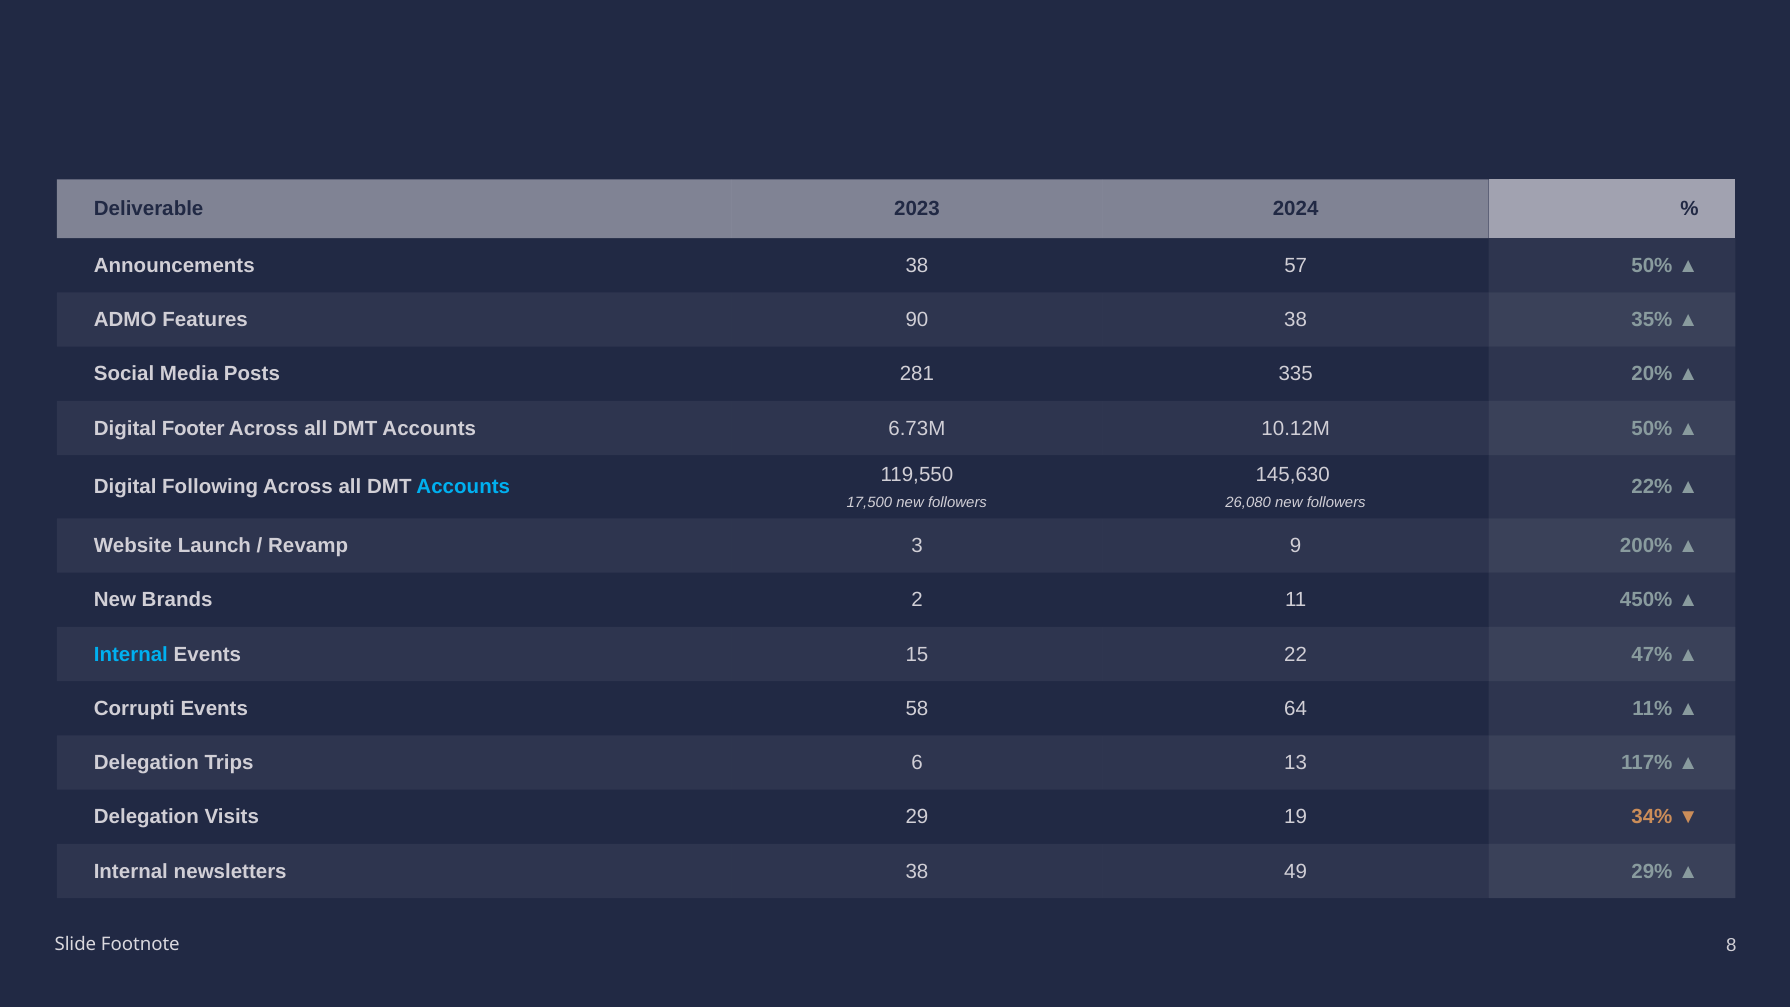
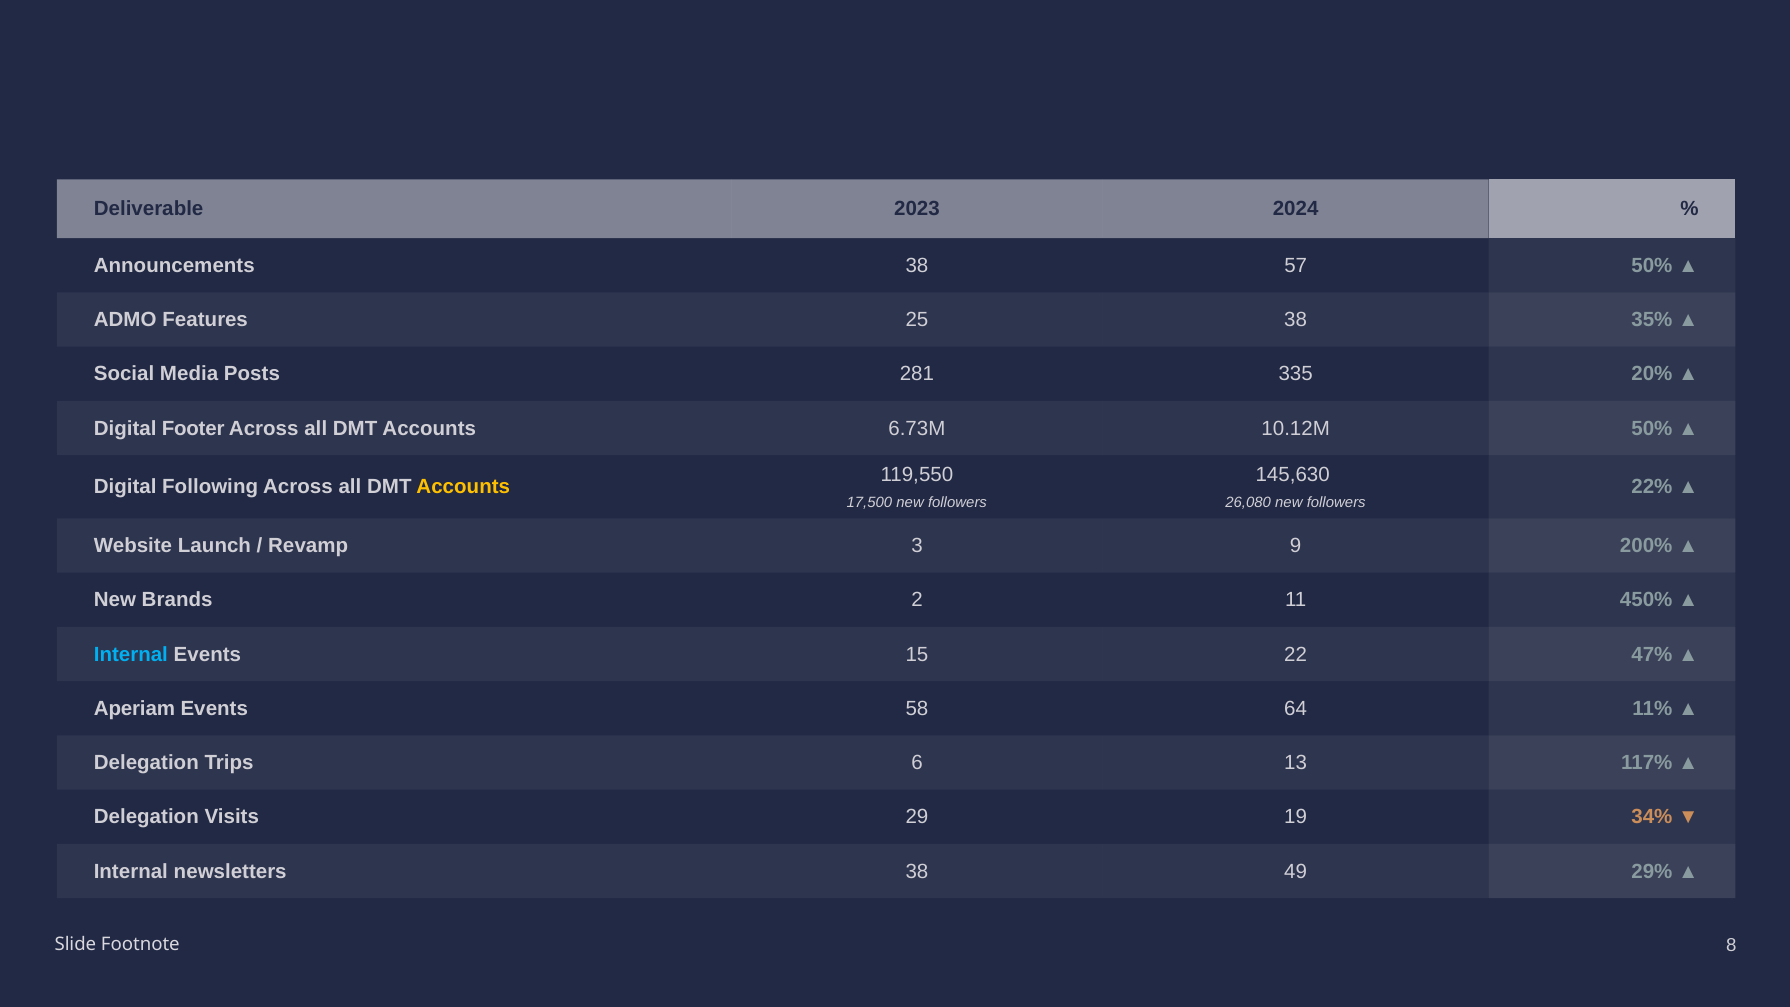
90: 90 -> 25
Accounts at (463, 487) colour: light blue -> yellow
Corrupti: Corrupti -> Aperiam
